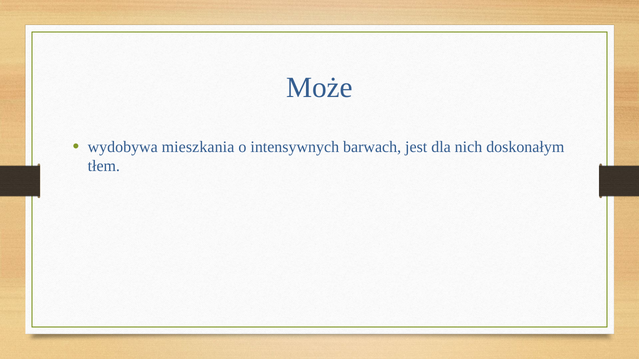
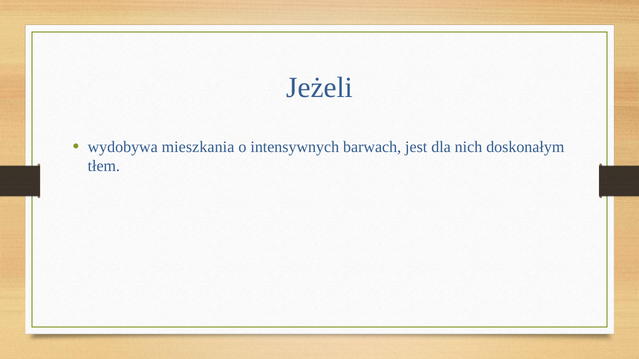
Może: Może -> Jeżeli
